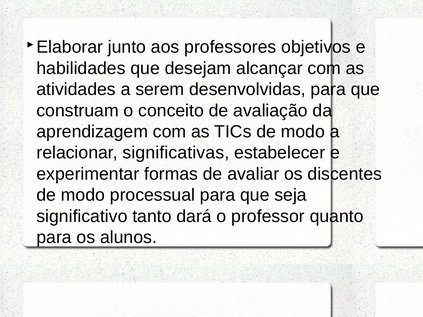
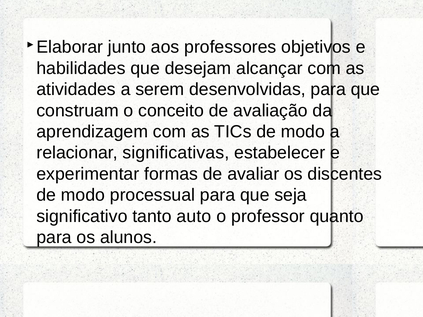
dará: dará -> auto
